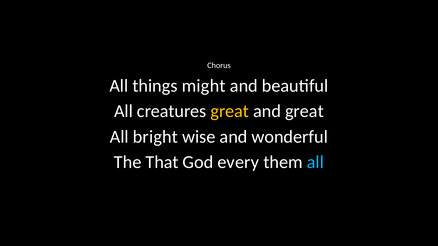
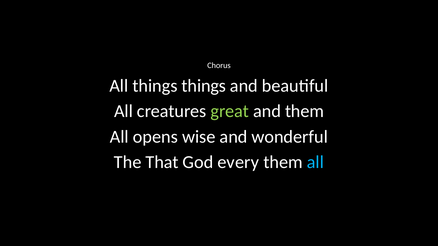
things might: might -> things
great at (230, 111) colour: yellow -> light green
and great: great -> them
bright: bright -> opens
